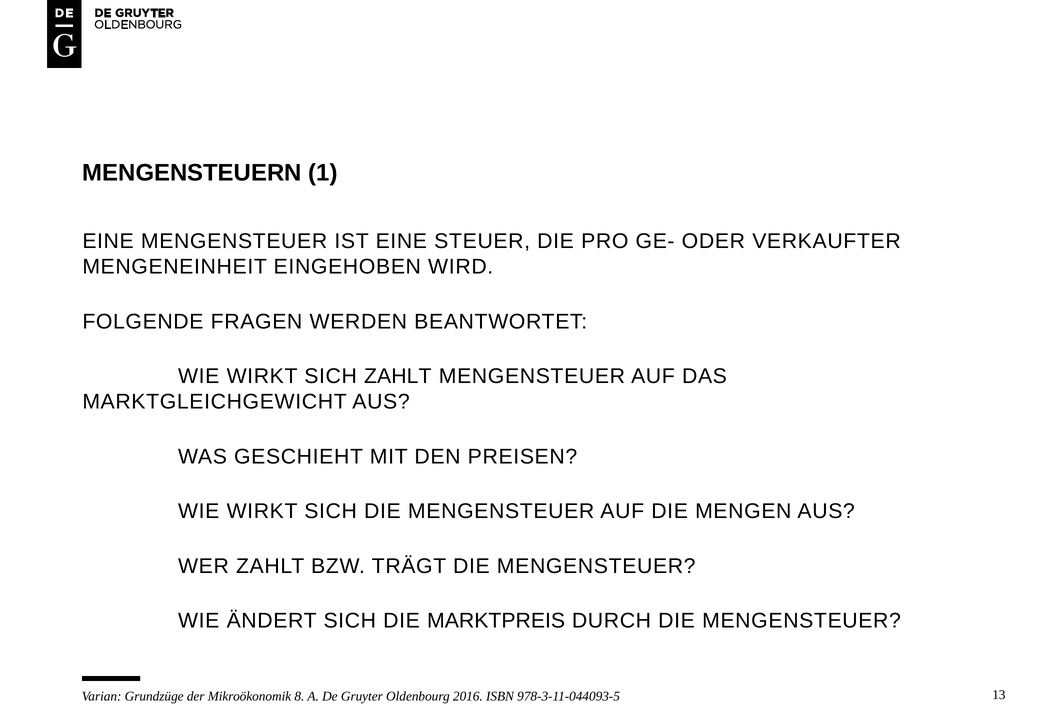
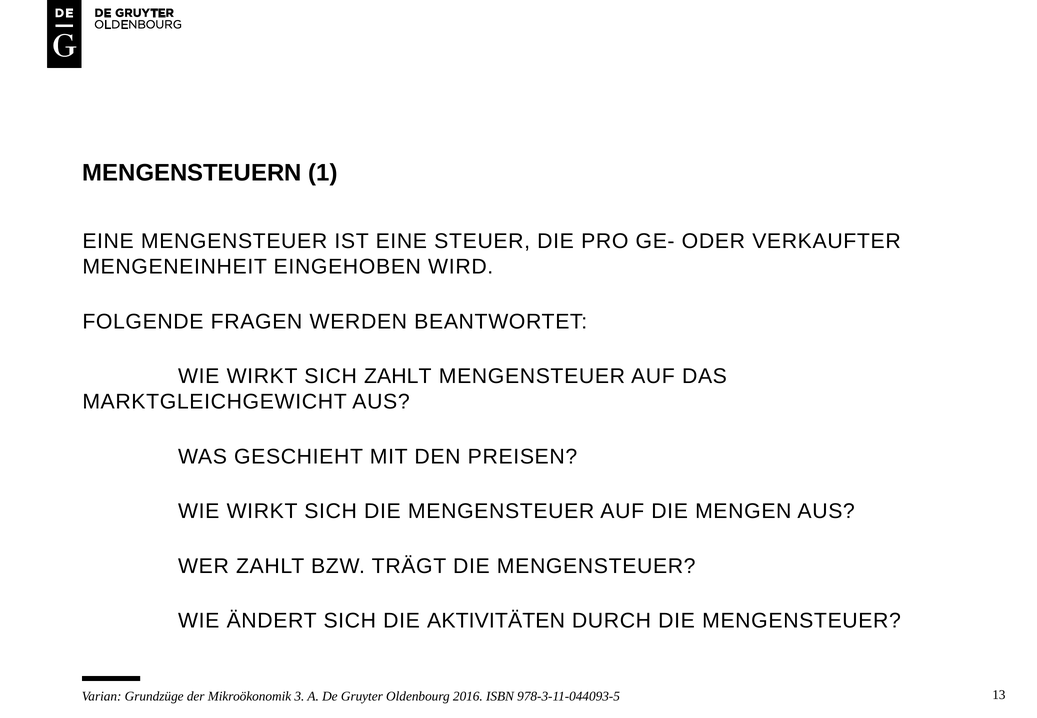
MARKTPREIS: MARKTPREIS -> AKTIVITÄTEN
8: 8 -> 3
